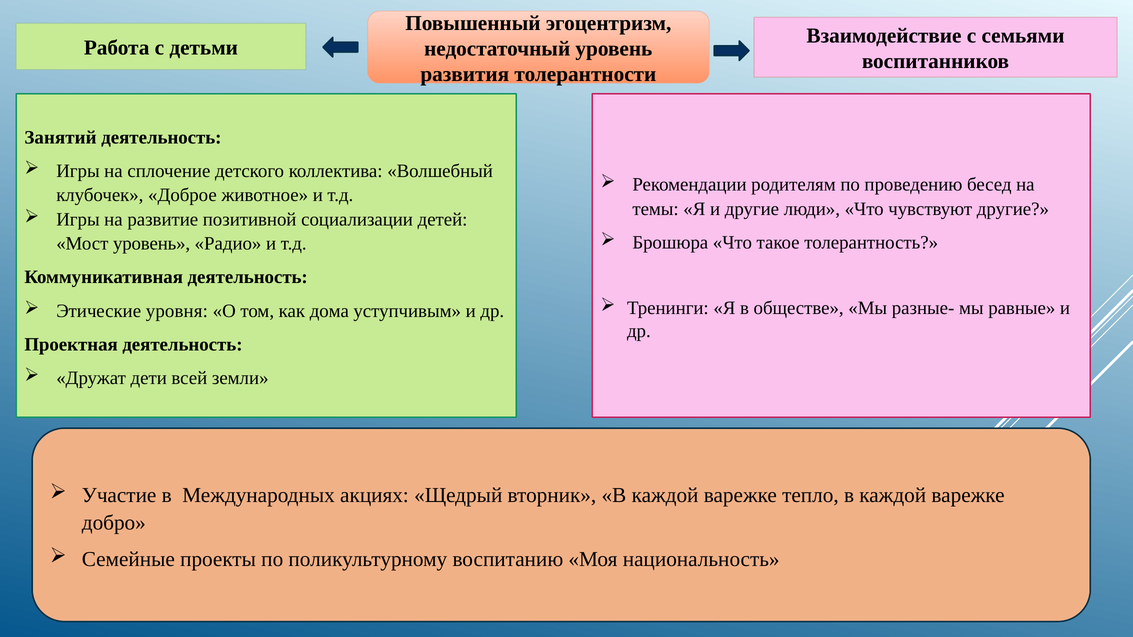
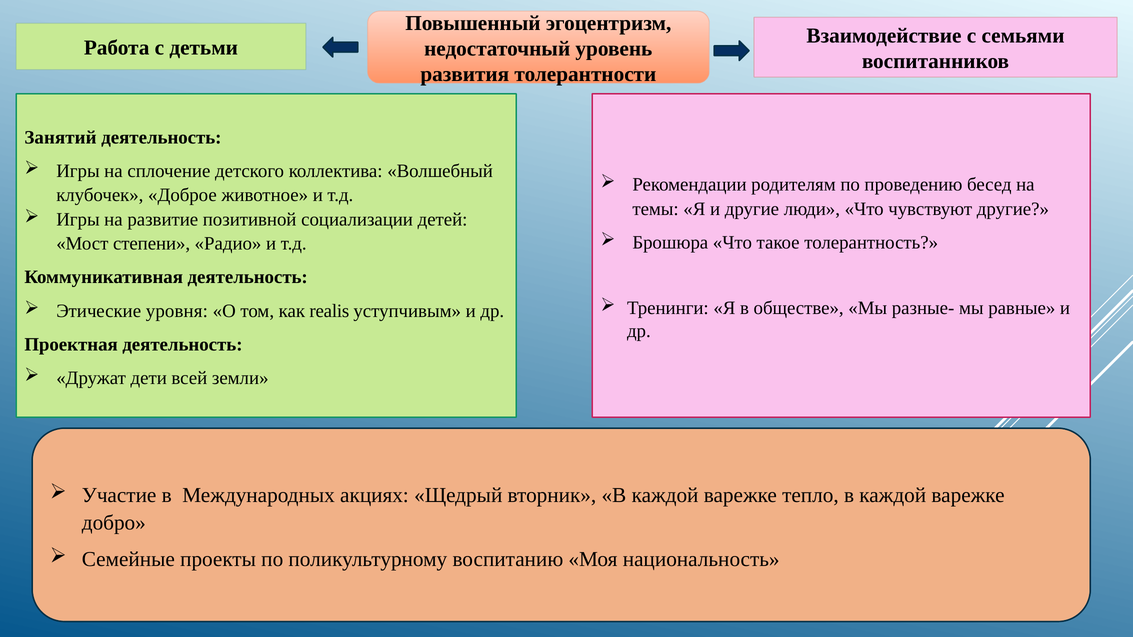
Мост уровень: уровень -> степени
дома: дома -> realis
